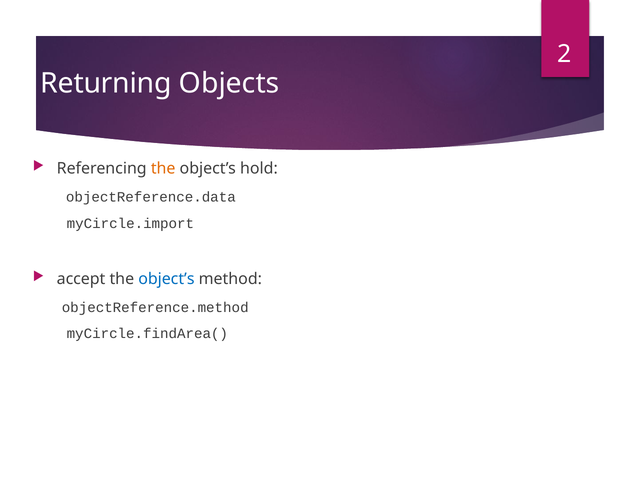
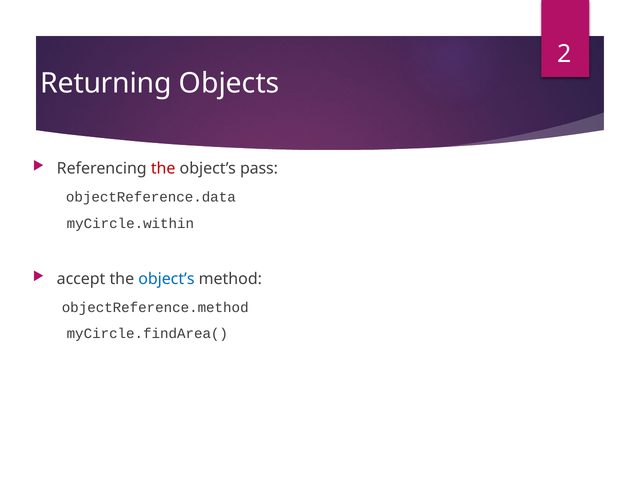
the at (163, 168) colour: orange -> red
hold: hold -> pass
myCircle.import: myCircle.import -> myCircle.within
